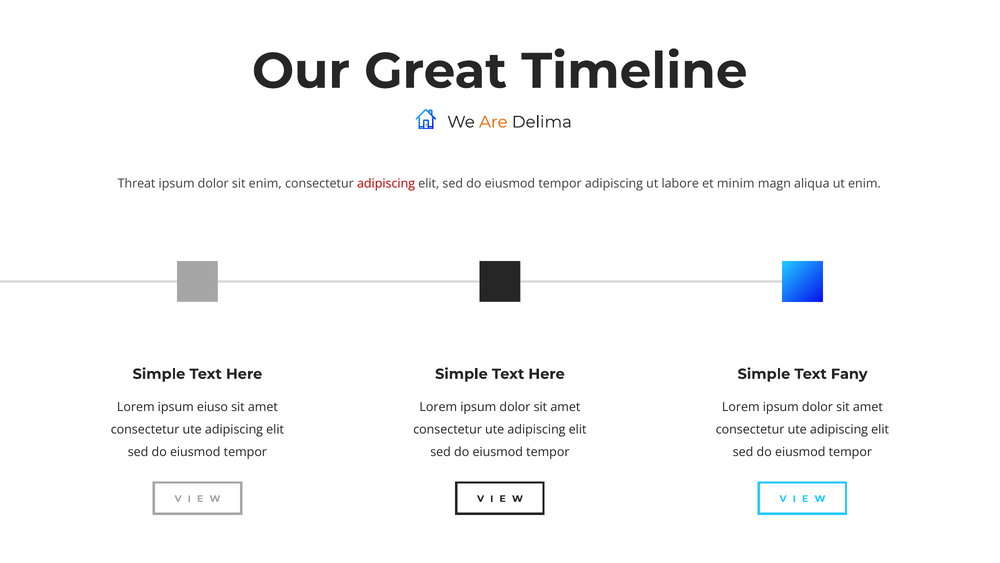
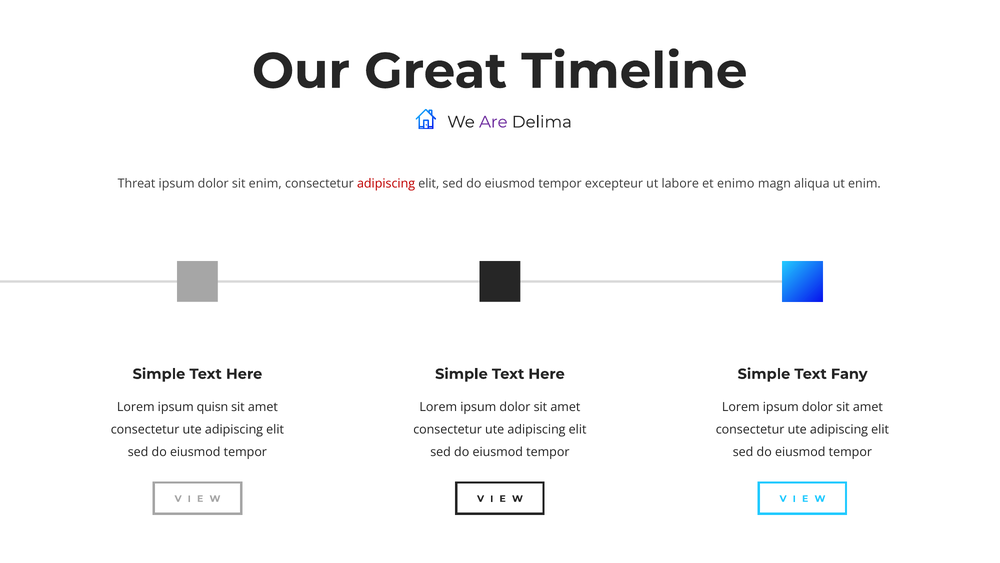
Are colour: orange -> purple
tempor adipiscing: adipiscing -> excepteur
minim: minim -> enimo
eiuso: eiuso -> quisn
